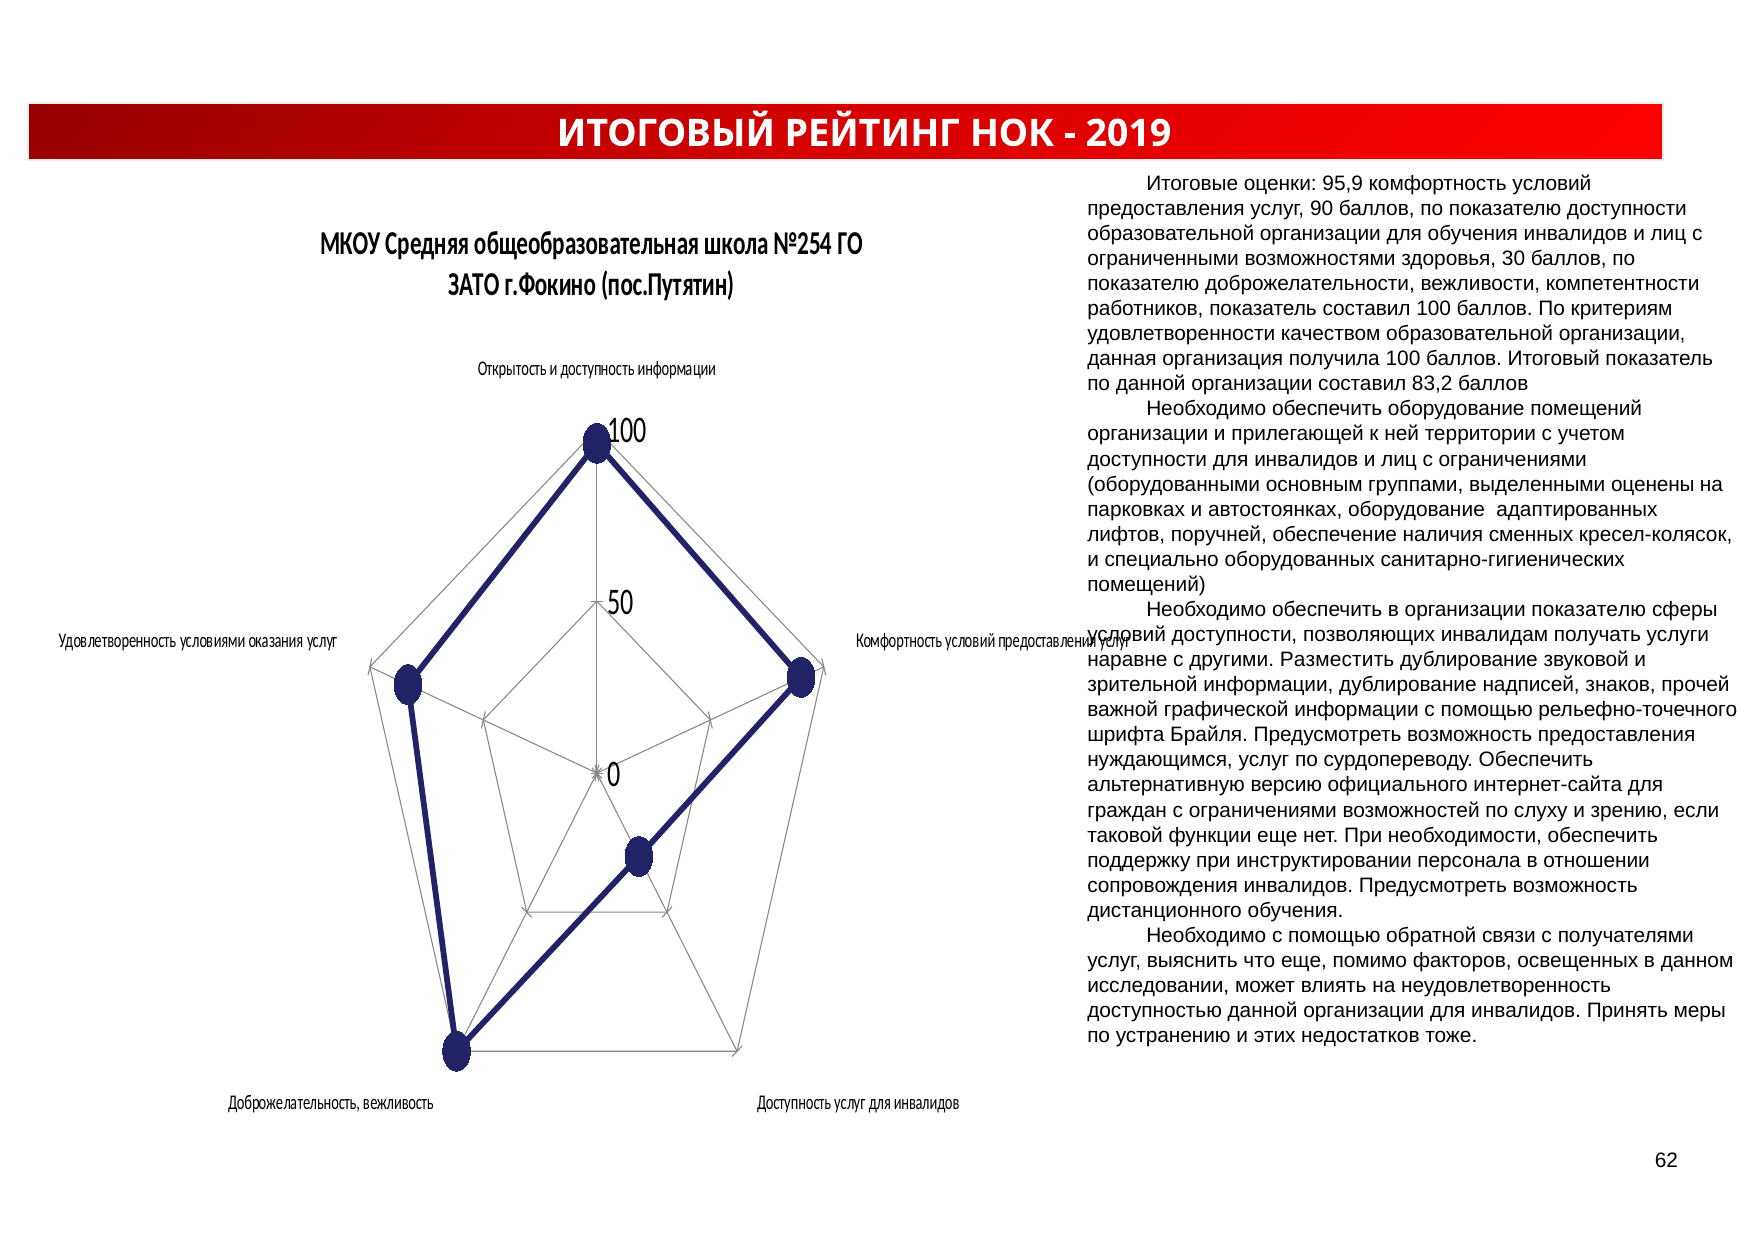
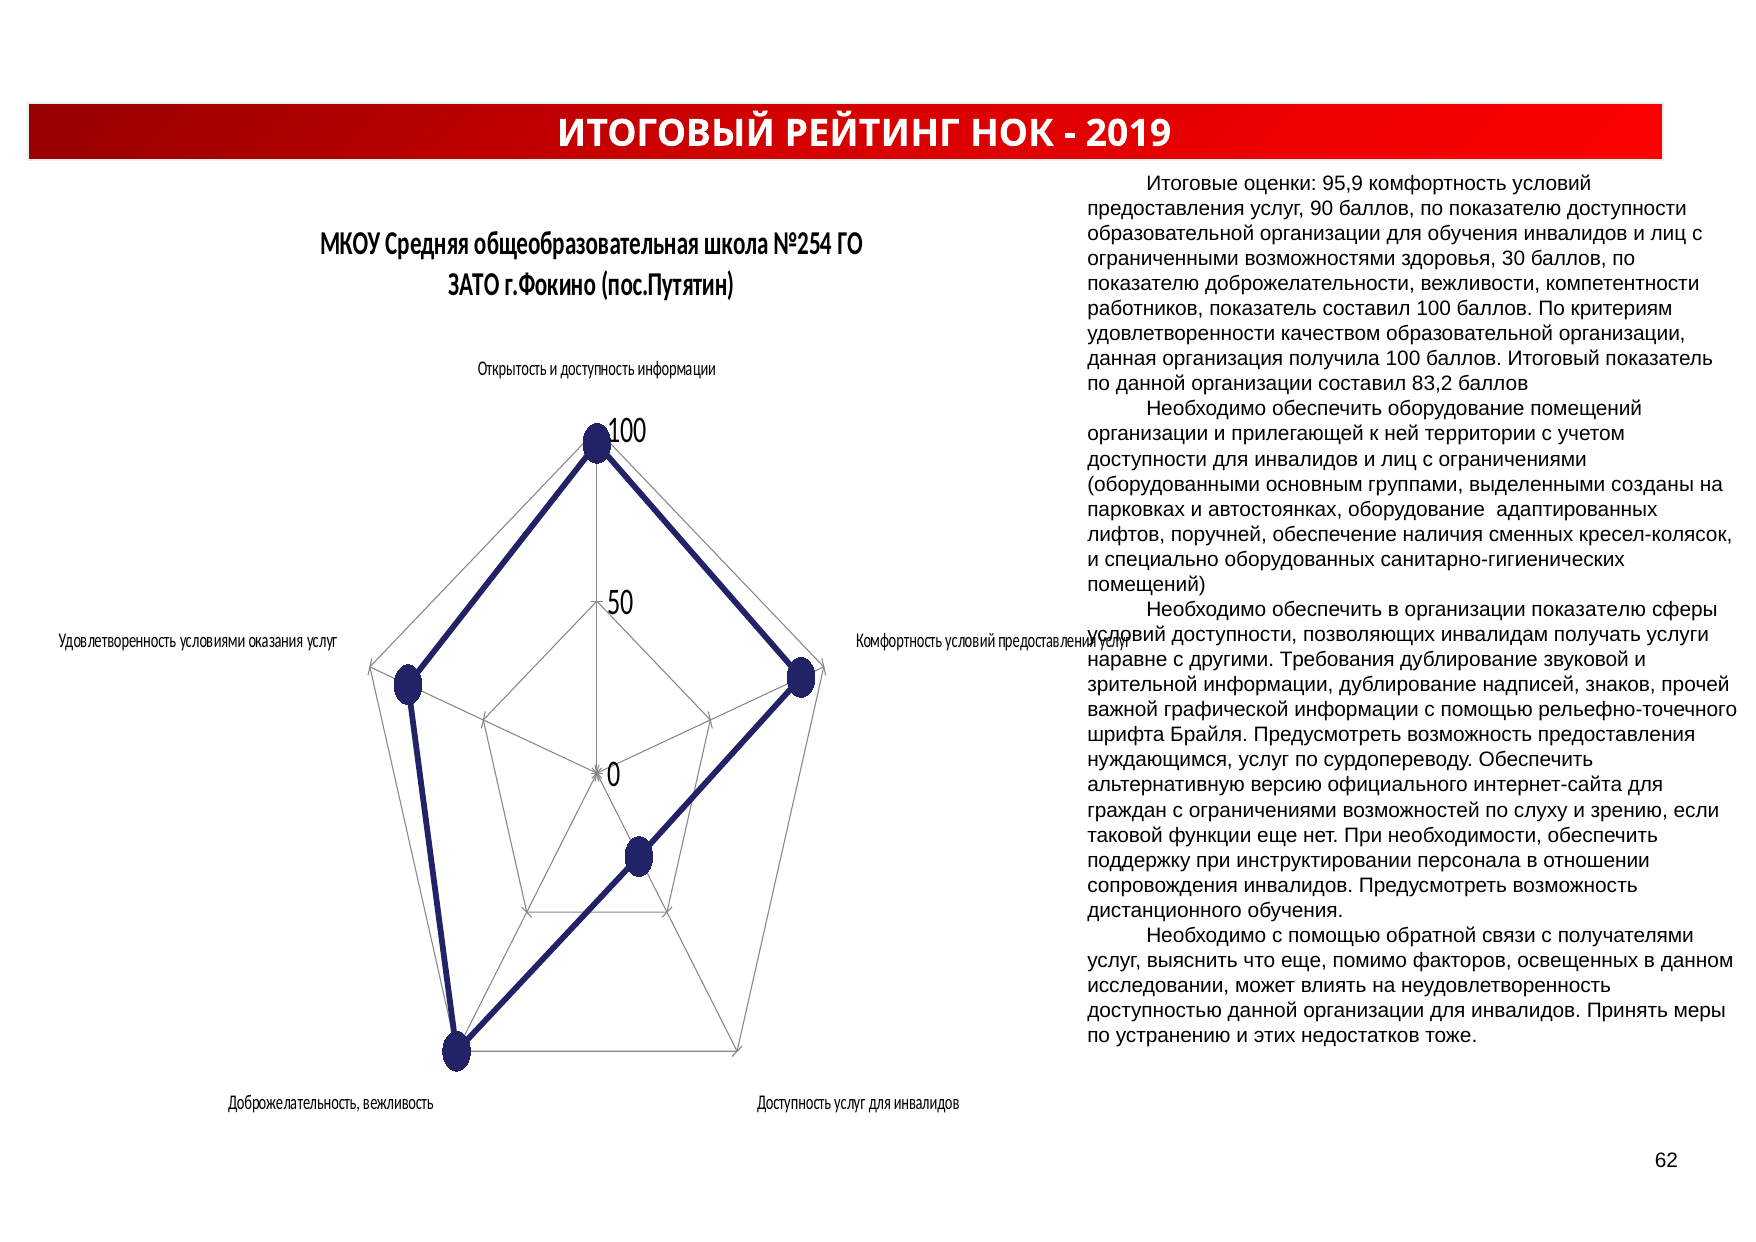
оценены: оценены -> созданы
Разместить: Разместить -> Требования
